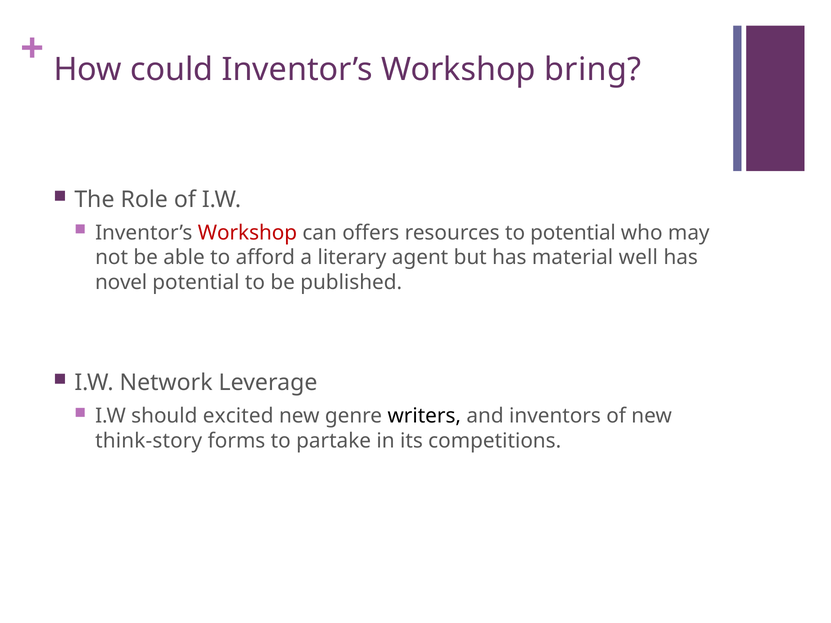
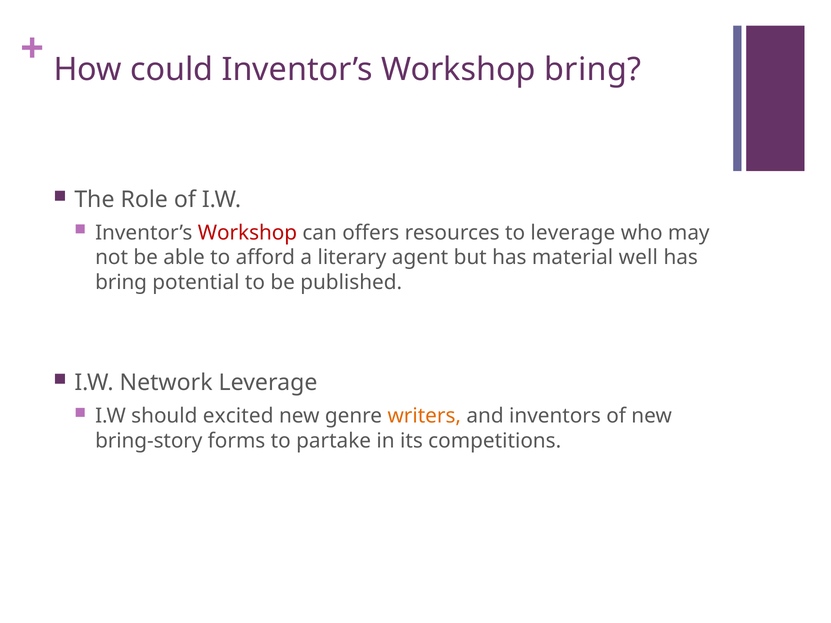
to potential: potential -> leverage
novel at (121, 283): novel -> bring
writers colour: black -> orange
think-story: think-story -> bring-story
